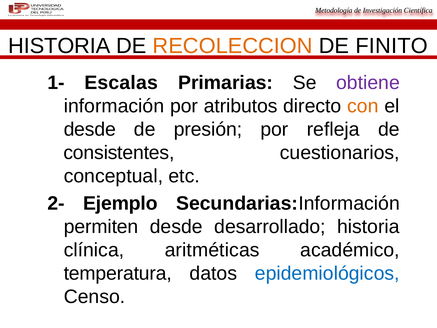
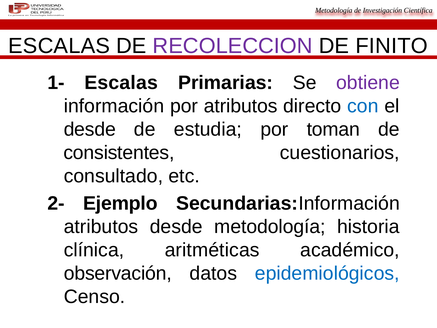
HISTORIA at (59, 46): HISTORIA -> ESCALAS
RECOLECCION colour: orange -> purple
con colour: orange -> blue
presión: presión -> estudia
refleja: refleja -> toman
conceptual: conceptual -> consultado
permiten at (101, 226): permiten -> atributos
desde desarrollado: desarrollado -> metodología
temperatura: temperatura -> observación
